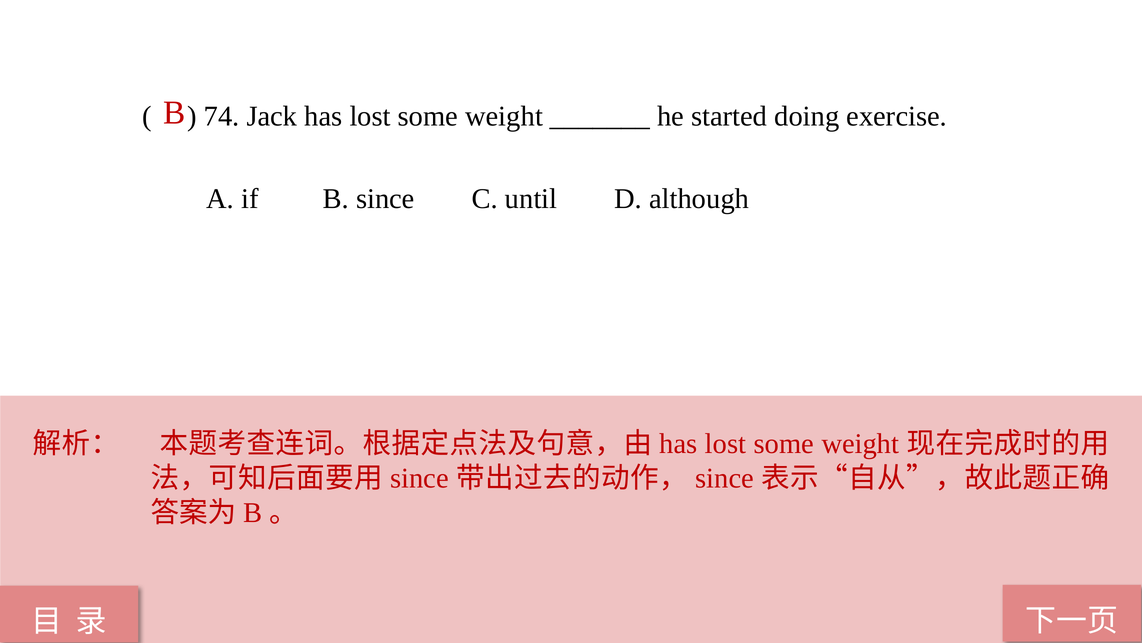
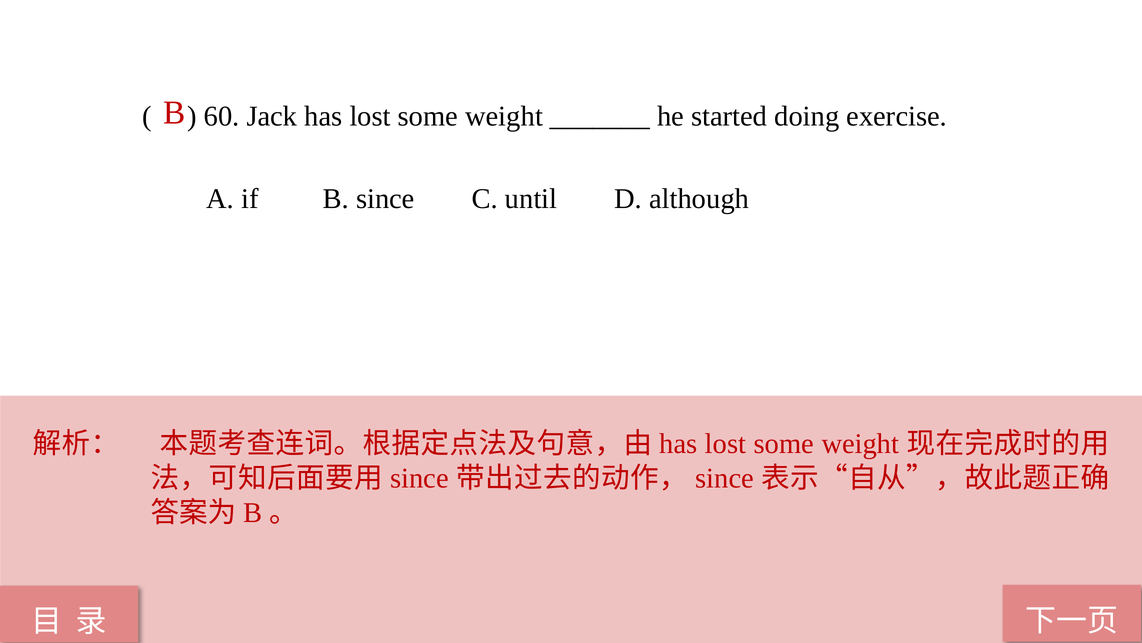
74: 74 -> 60
